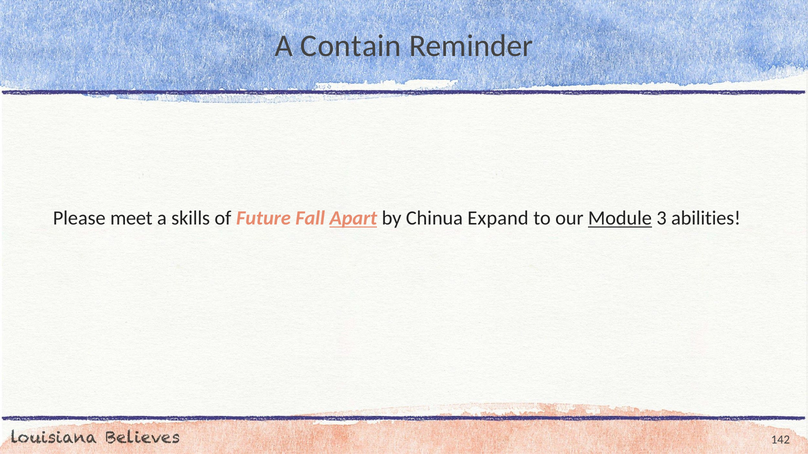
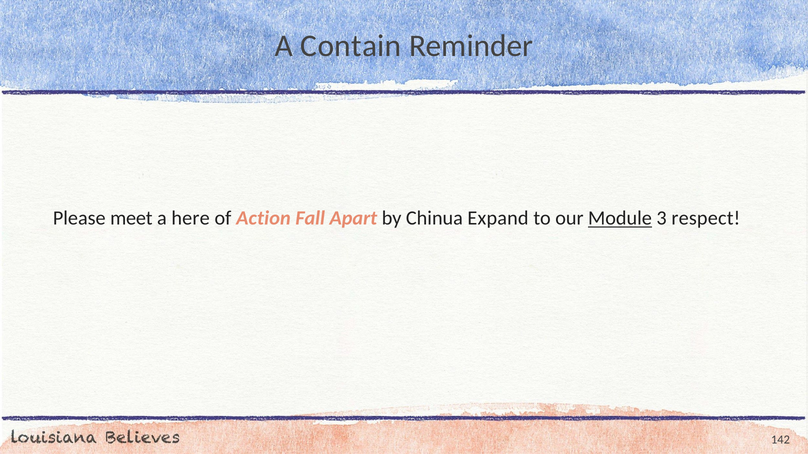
skills: skills -> here
Future: Future -> Action
Apart underline: present -> none
abilities: abilities -> respect
